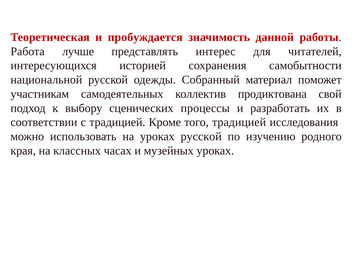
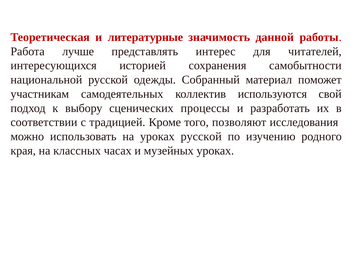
пробуждается: пробуждается -> литературные
продиктована: продиктована -> используются
того традицией: традицией -> позволяют
